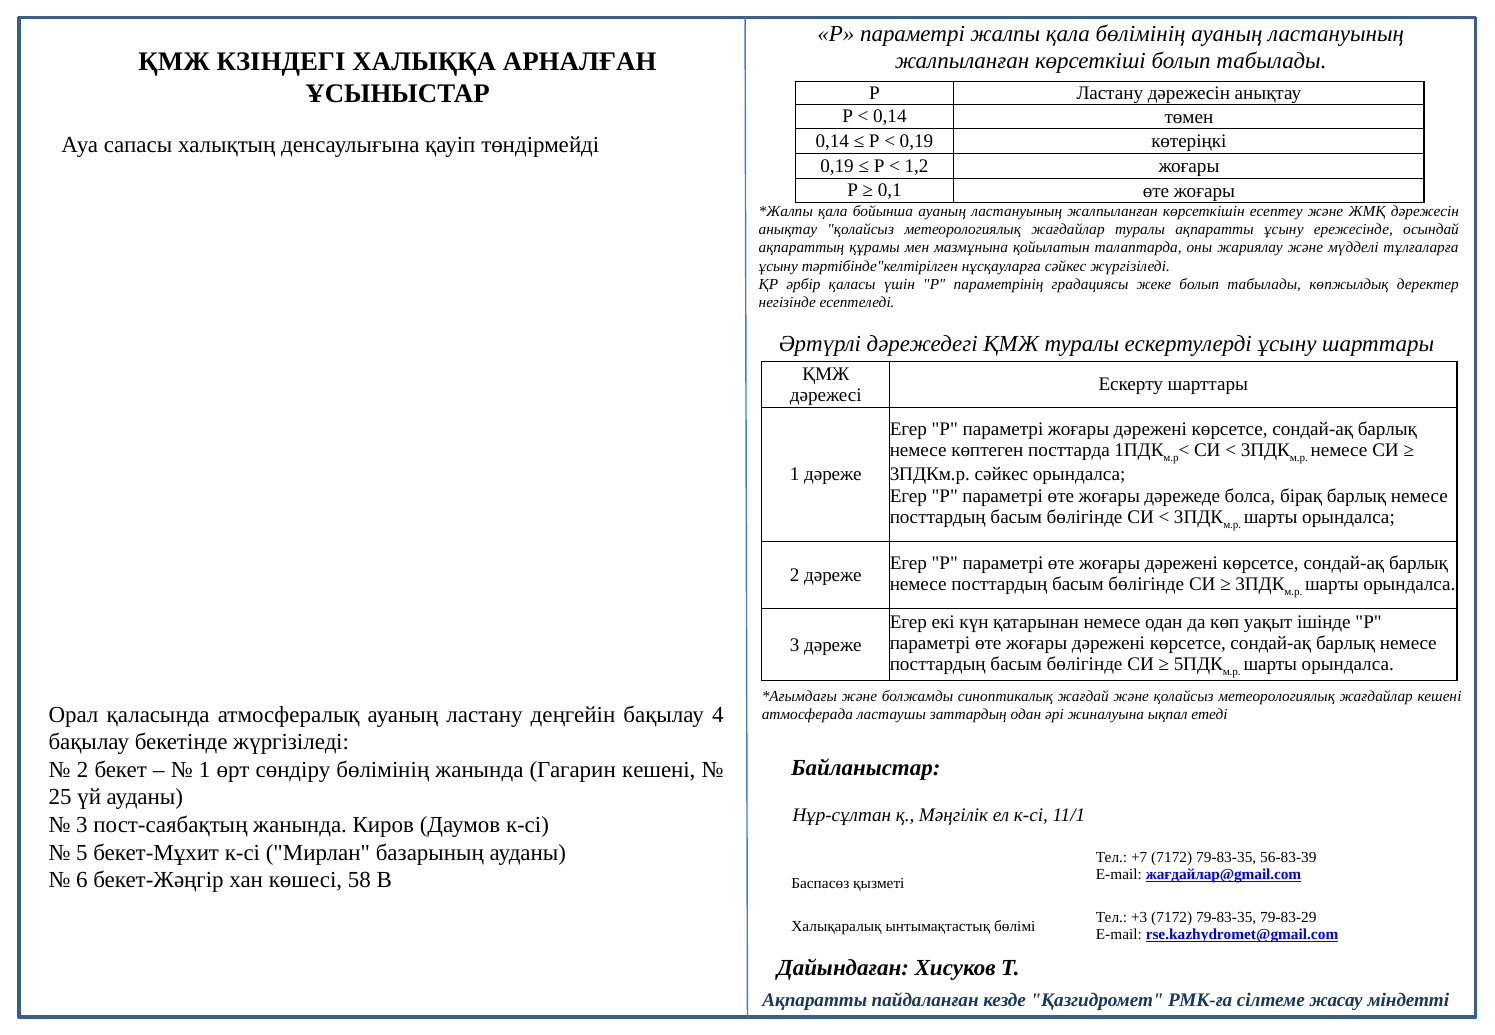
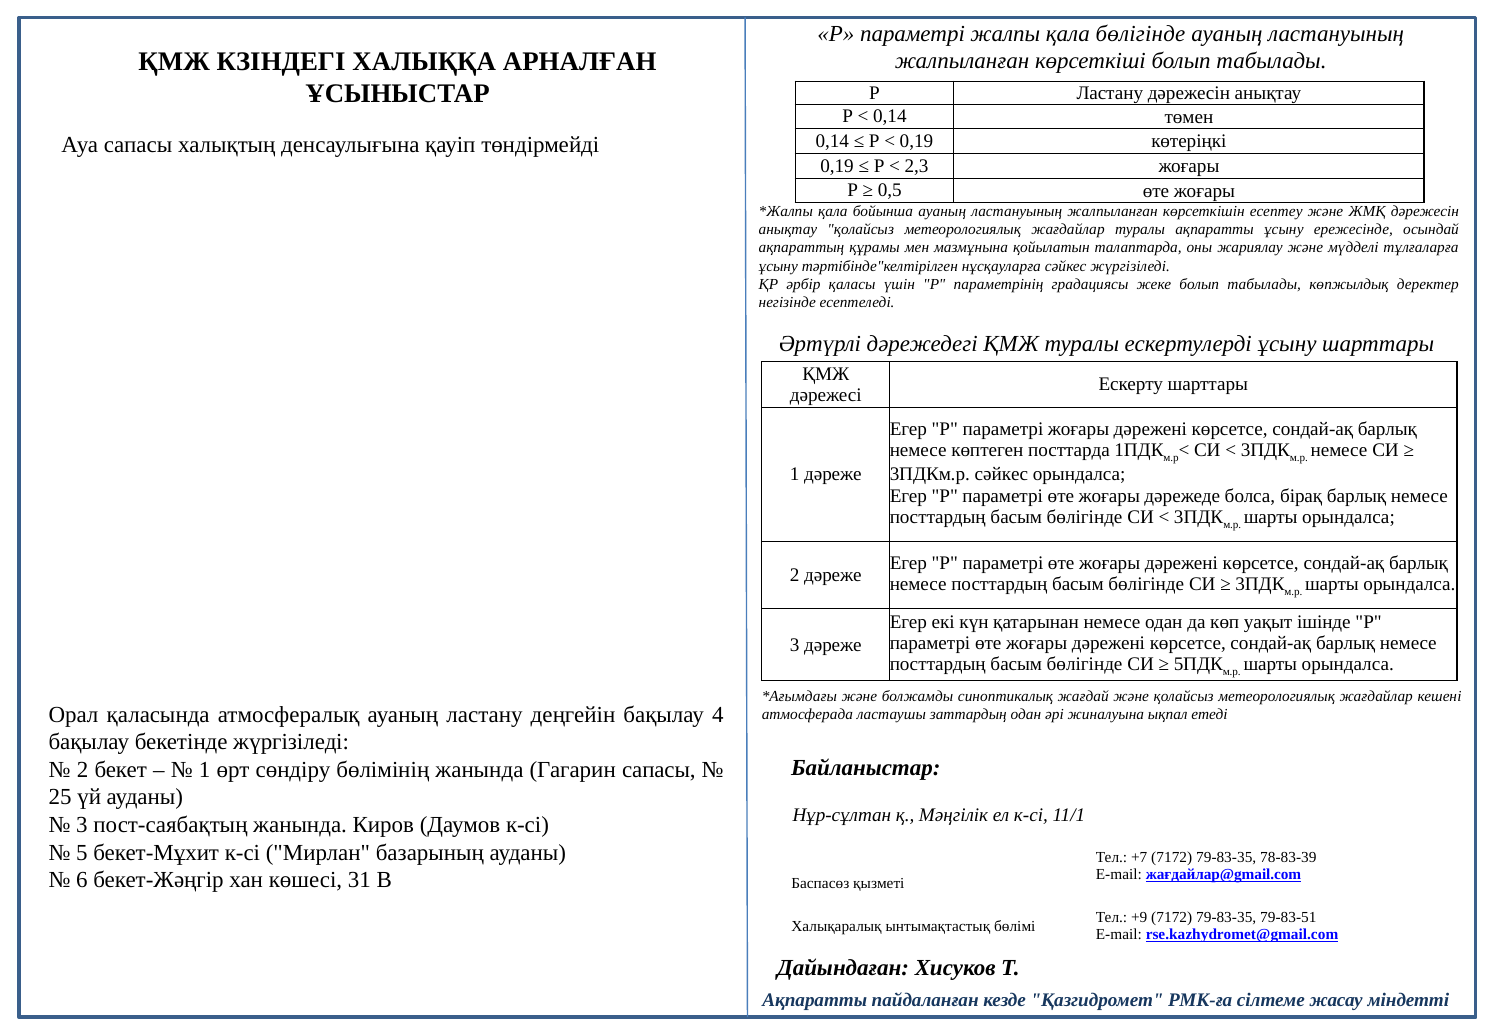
қала бөлімінің: бөлімінің -> бөлігінде
1,2: 1,2 -> 2,3
0,1: 0,1 -> 0,5
Гагарин кешені: кешені -> сапасы
56-83-39: 56-83-39 -> 78-83-39
58: 58 -> 31
+3: +3 -> +9
79-83-29: 79-83-29 -> 79-83-51
